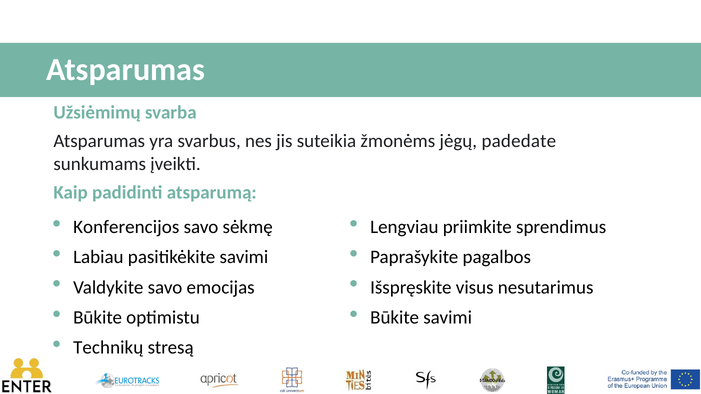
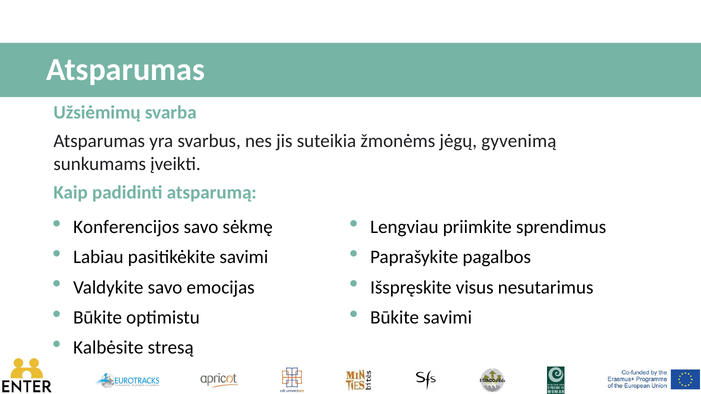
padedate: padedate -> gyvenimą
Technikų: Technikų -> Kalbėsite
